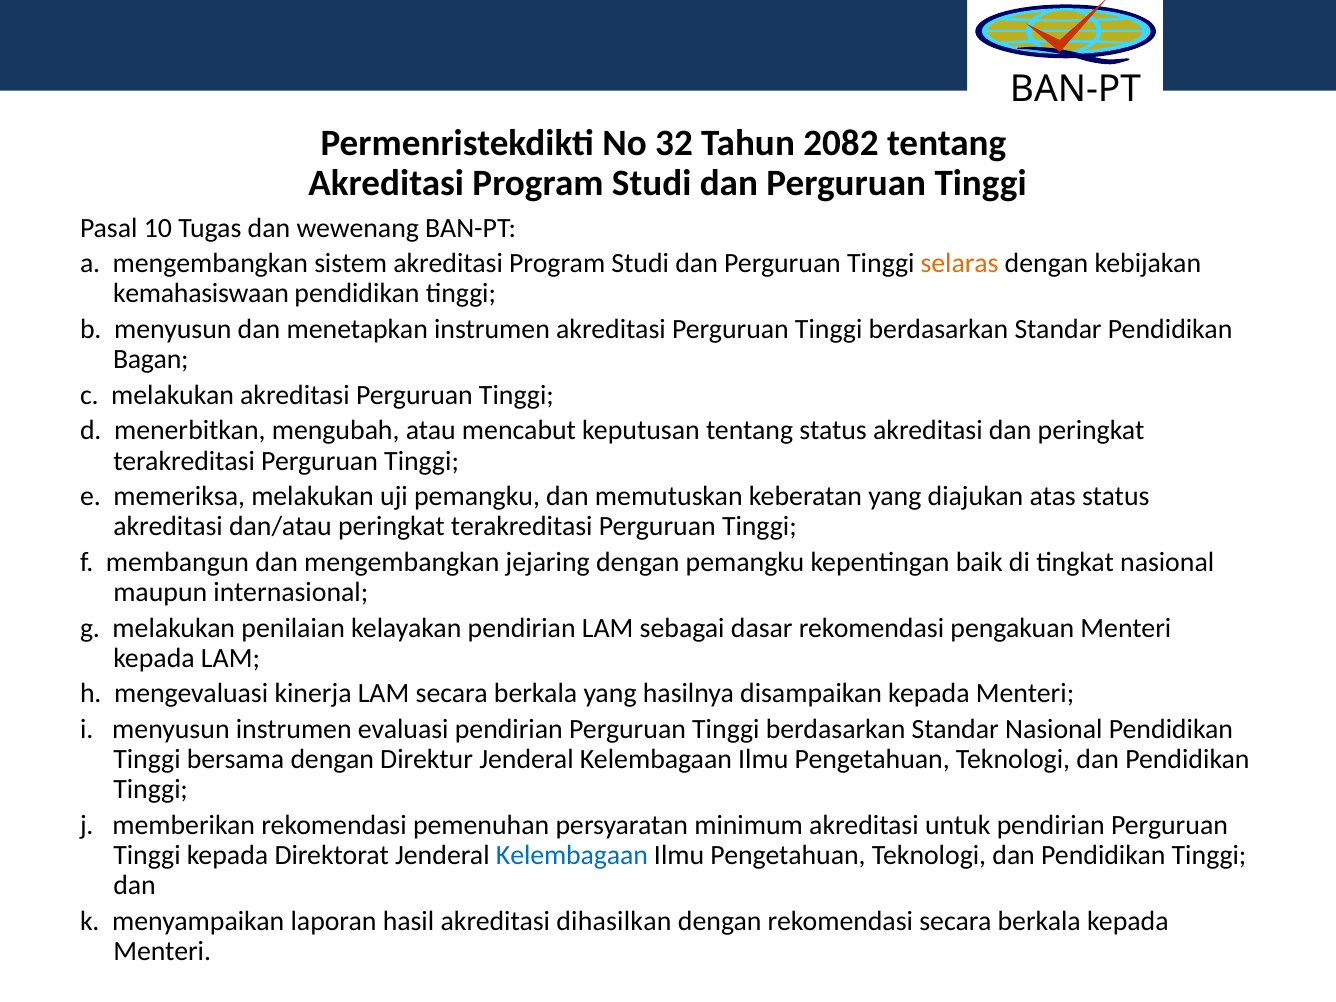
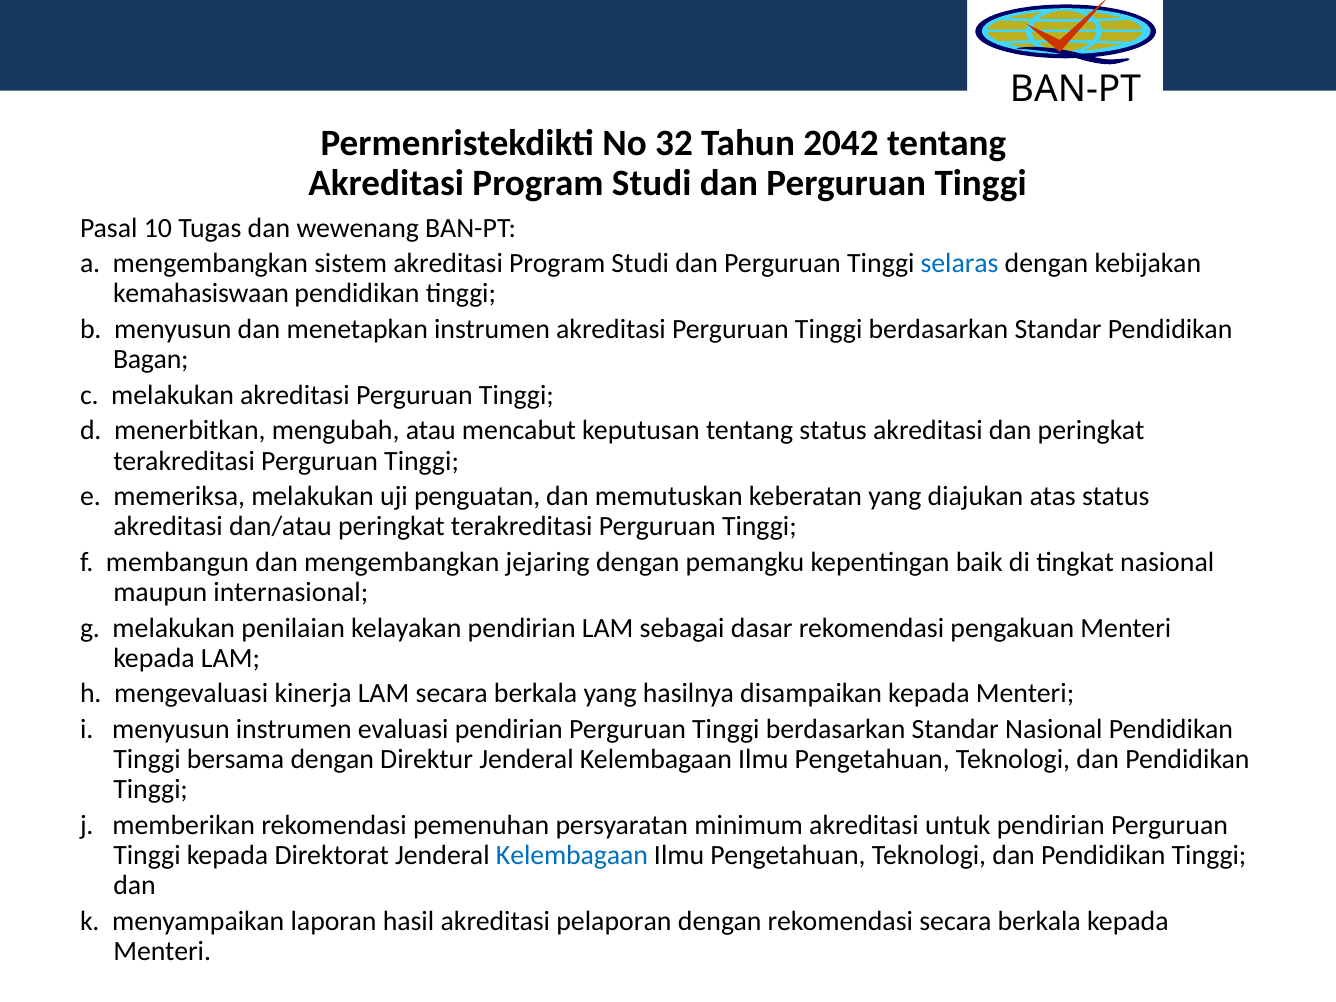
2082: 2082 -> 2042
selaras colour: orange -> blue
uji pemangku: pemangku -> penguatan
dihasilkan: dihasilkan -> pelaporan
